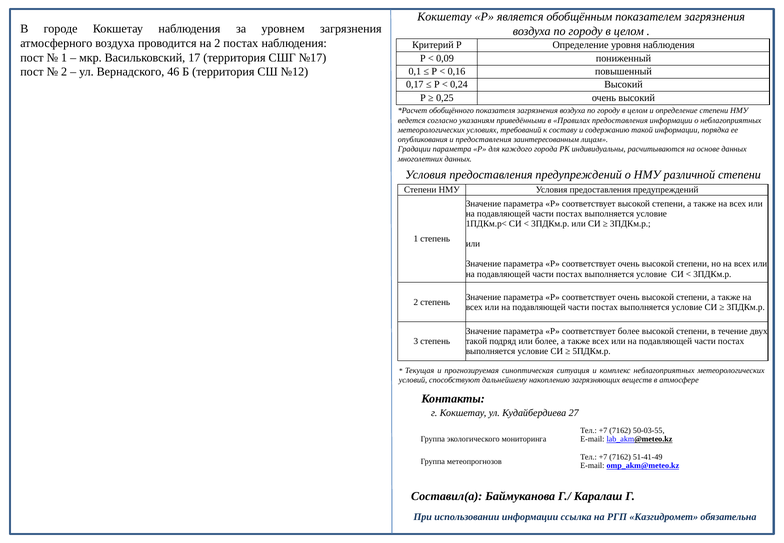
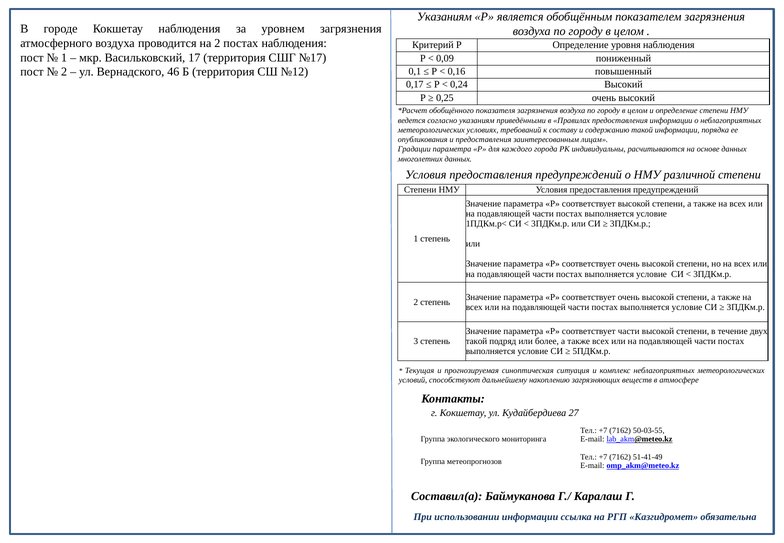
Кокшетау at (444, 17): Кокшетау -> Указаниям
соответствует более: более -> части
